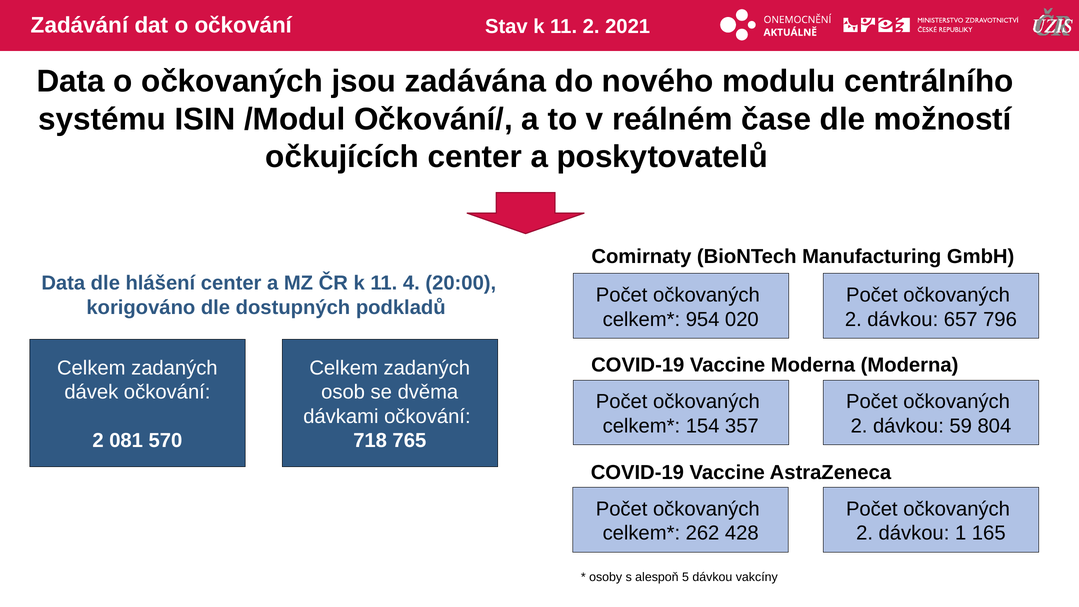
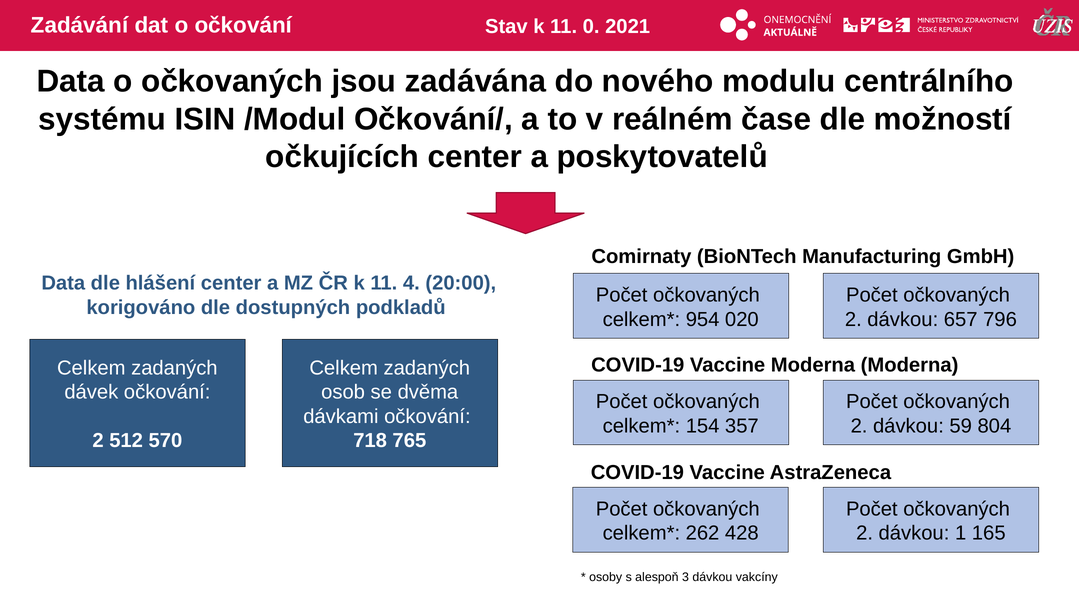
11 2: 2 -> 0
081: 081 -> 512
5: 5 -> 3
